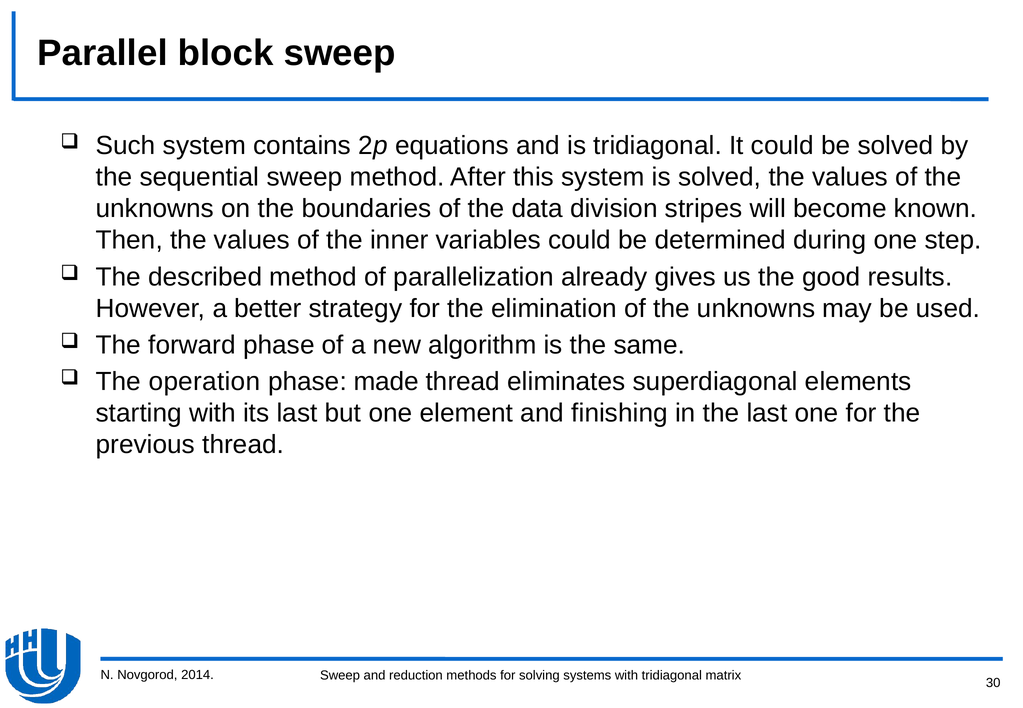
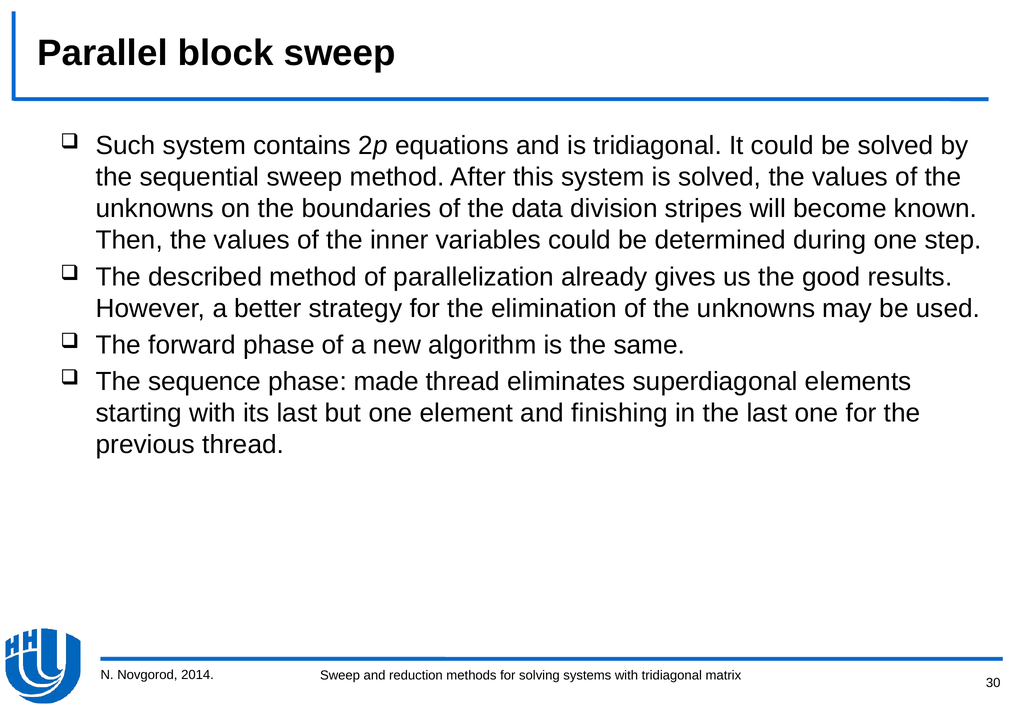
operation: operation -> sequence
